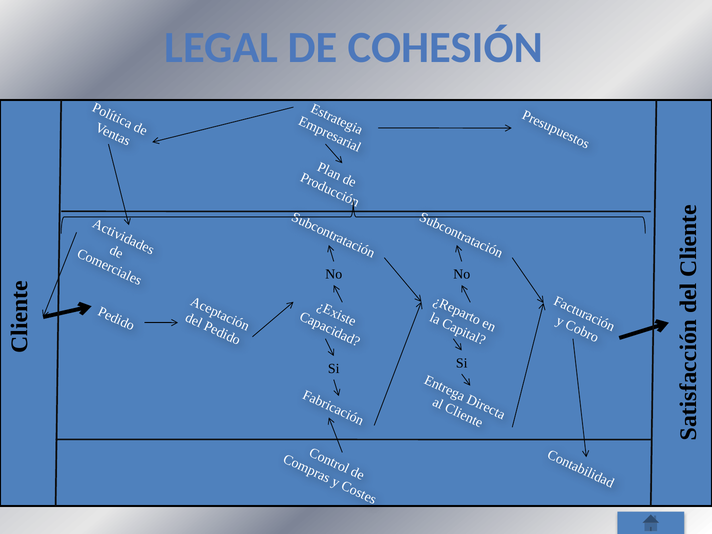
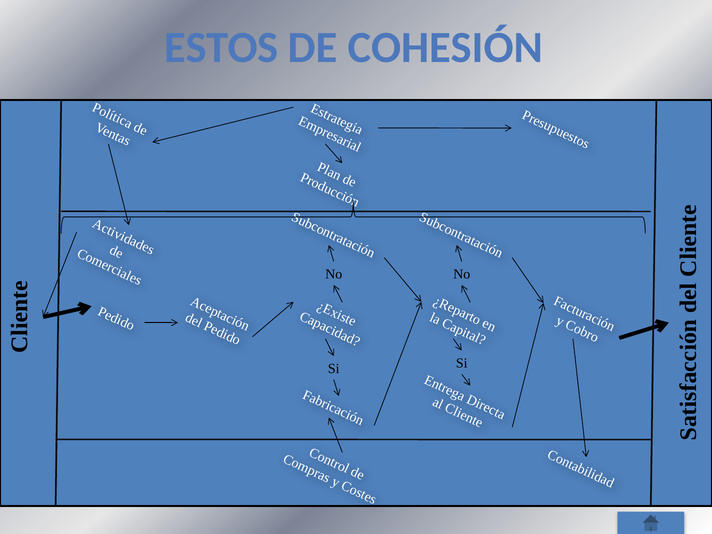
LEGAL: LEGAL -> ESTOS
